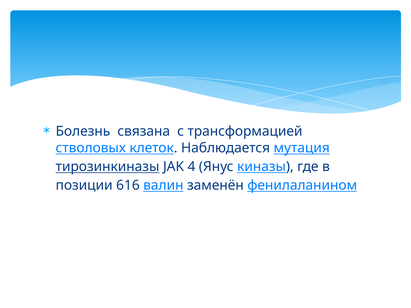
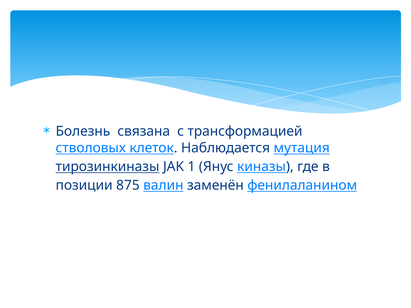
4: 4 -> 1
616: 616 -> 875
